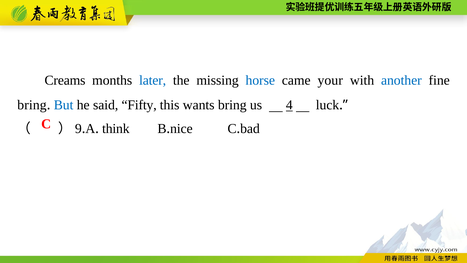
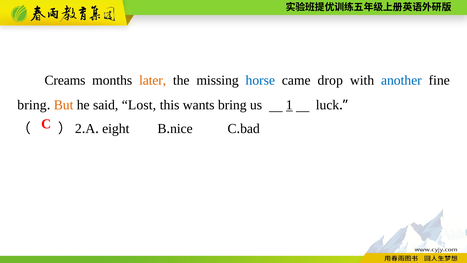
later colour: blue -> orange
your: your -> drop
But colour: blue -> orange
Fifty: Fifty -> Lost
4: 4 -> 1
9: 9 -> 2
think: think -> eight
